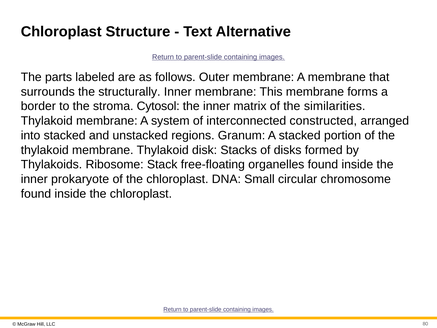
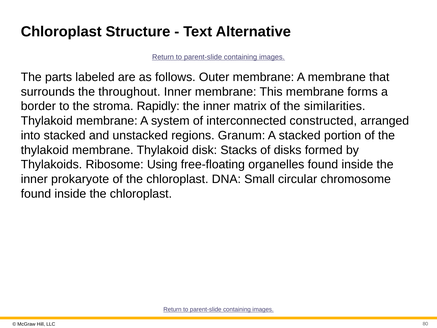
structurally: structurally -> throughout
Cytosol: Cytosol -> Rapidly
Stack: Stack -> Using
